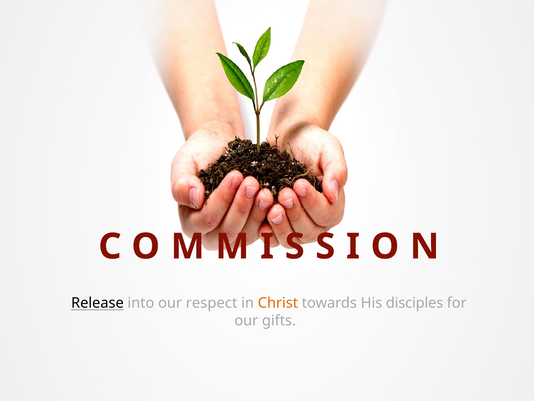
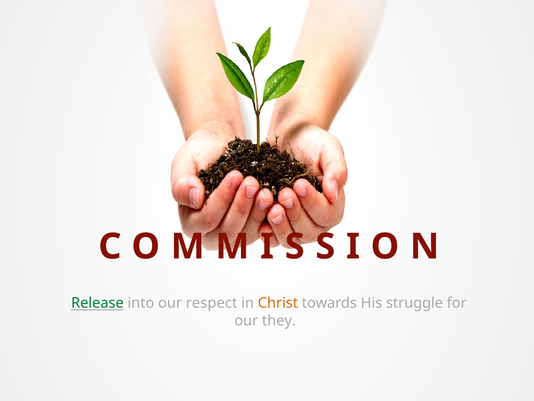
Release colour: black -> green
disciples: disciples -> struggle
gifts: gifts -> they
